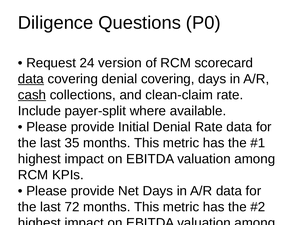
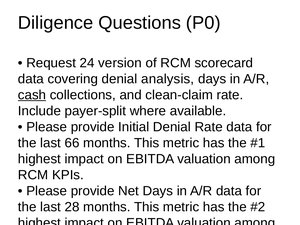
data at (31, 79) underline: present -> none
denial covering: covering -> analysis
35: 35 -> 66
72: 72 -> 28
